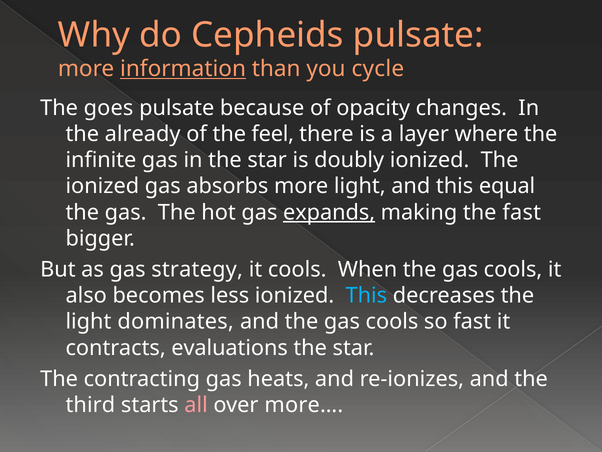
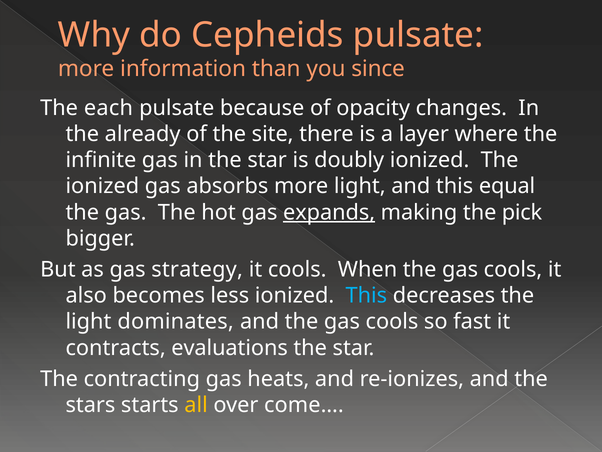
information underline: present -> none
cycle: cycle -> since
goes: goes -> each
feel: feel -> site
the fast: fast -> pick
third: third -> stars
all colour: pink -> yellow
more…: more… -> come…
